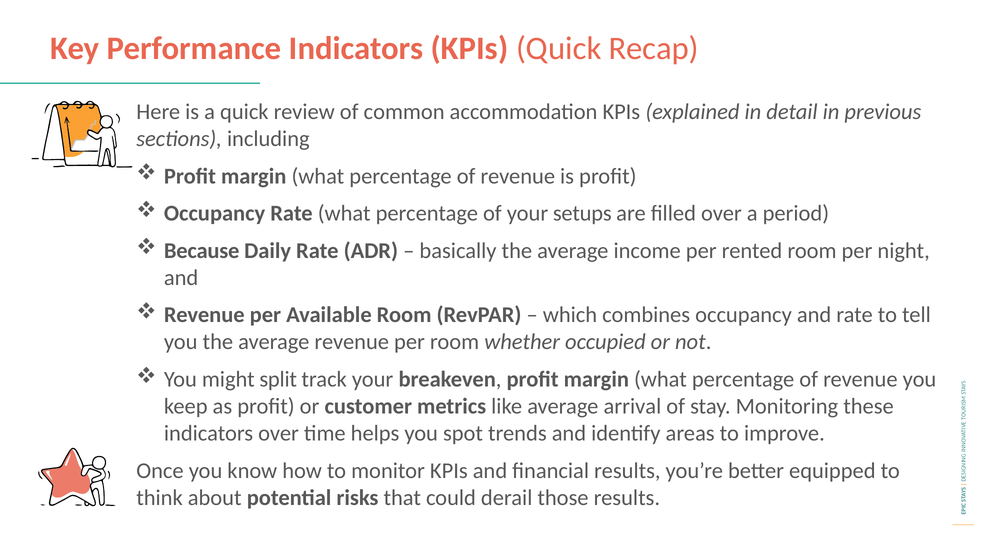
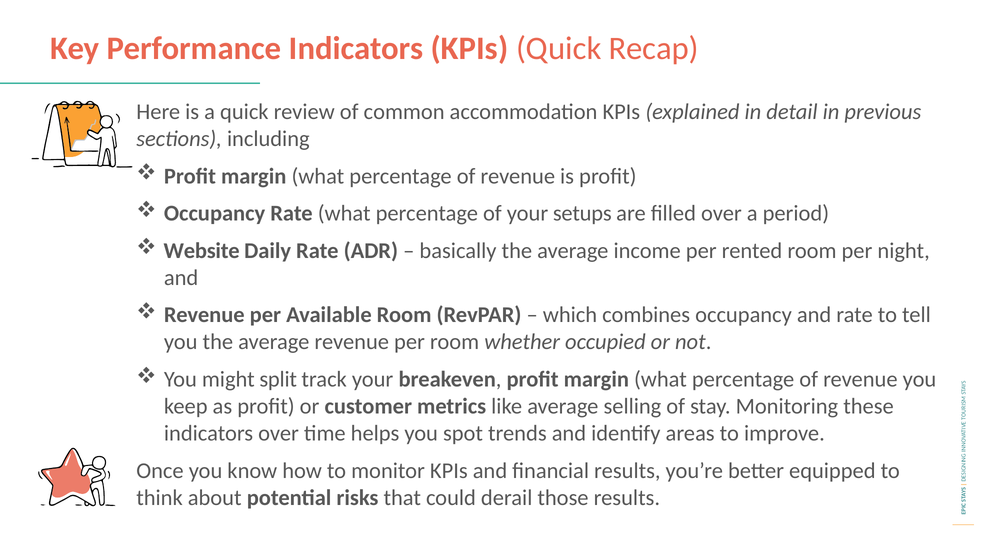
Because: Because -> Website
arrival: arrival -> selling
